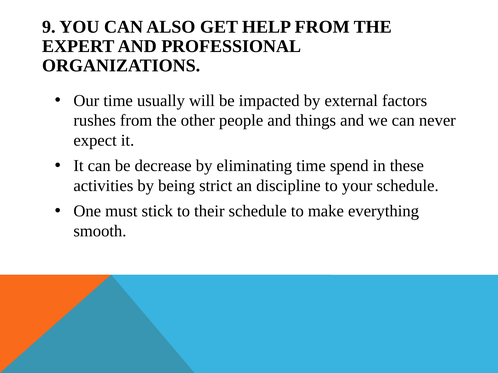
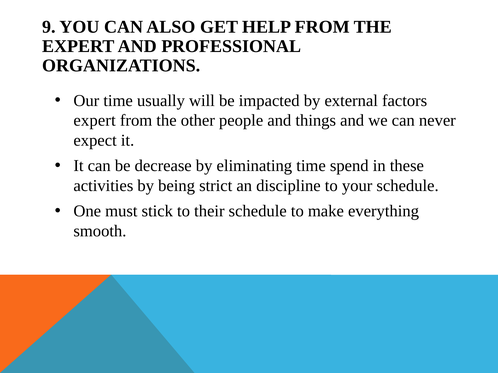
rushes at (95, 121): rushes -> expert
